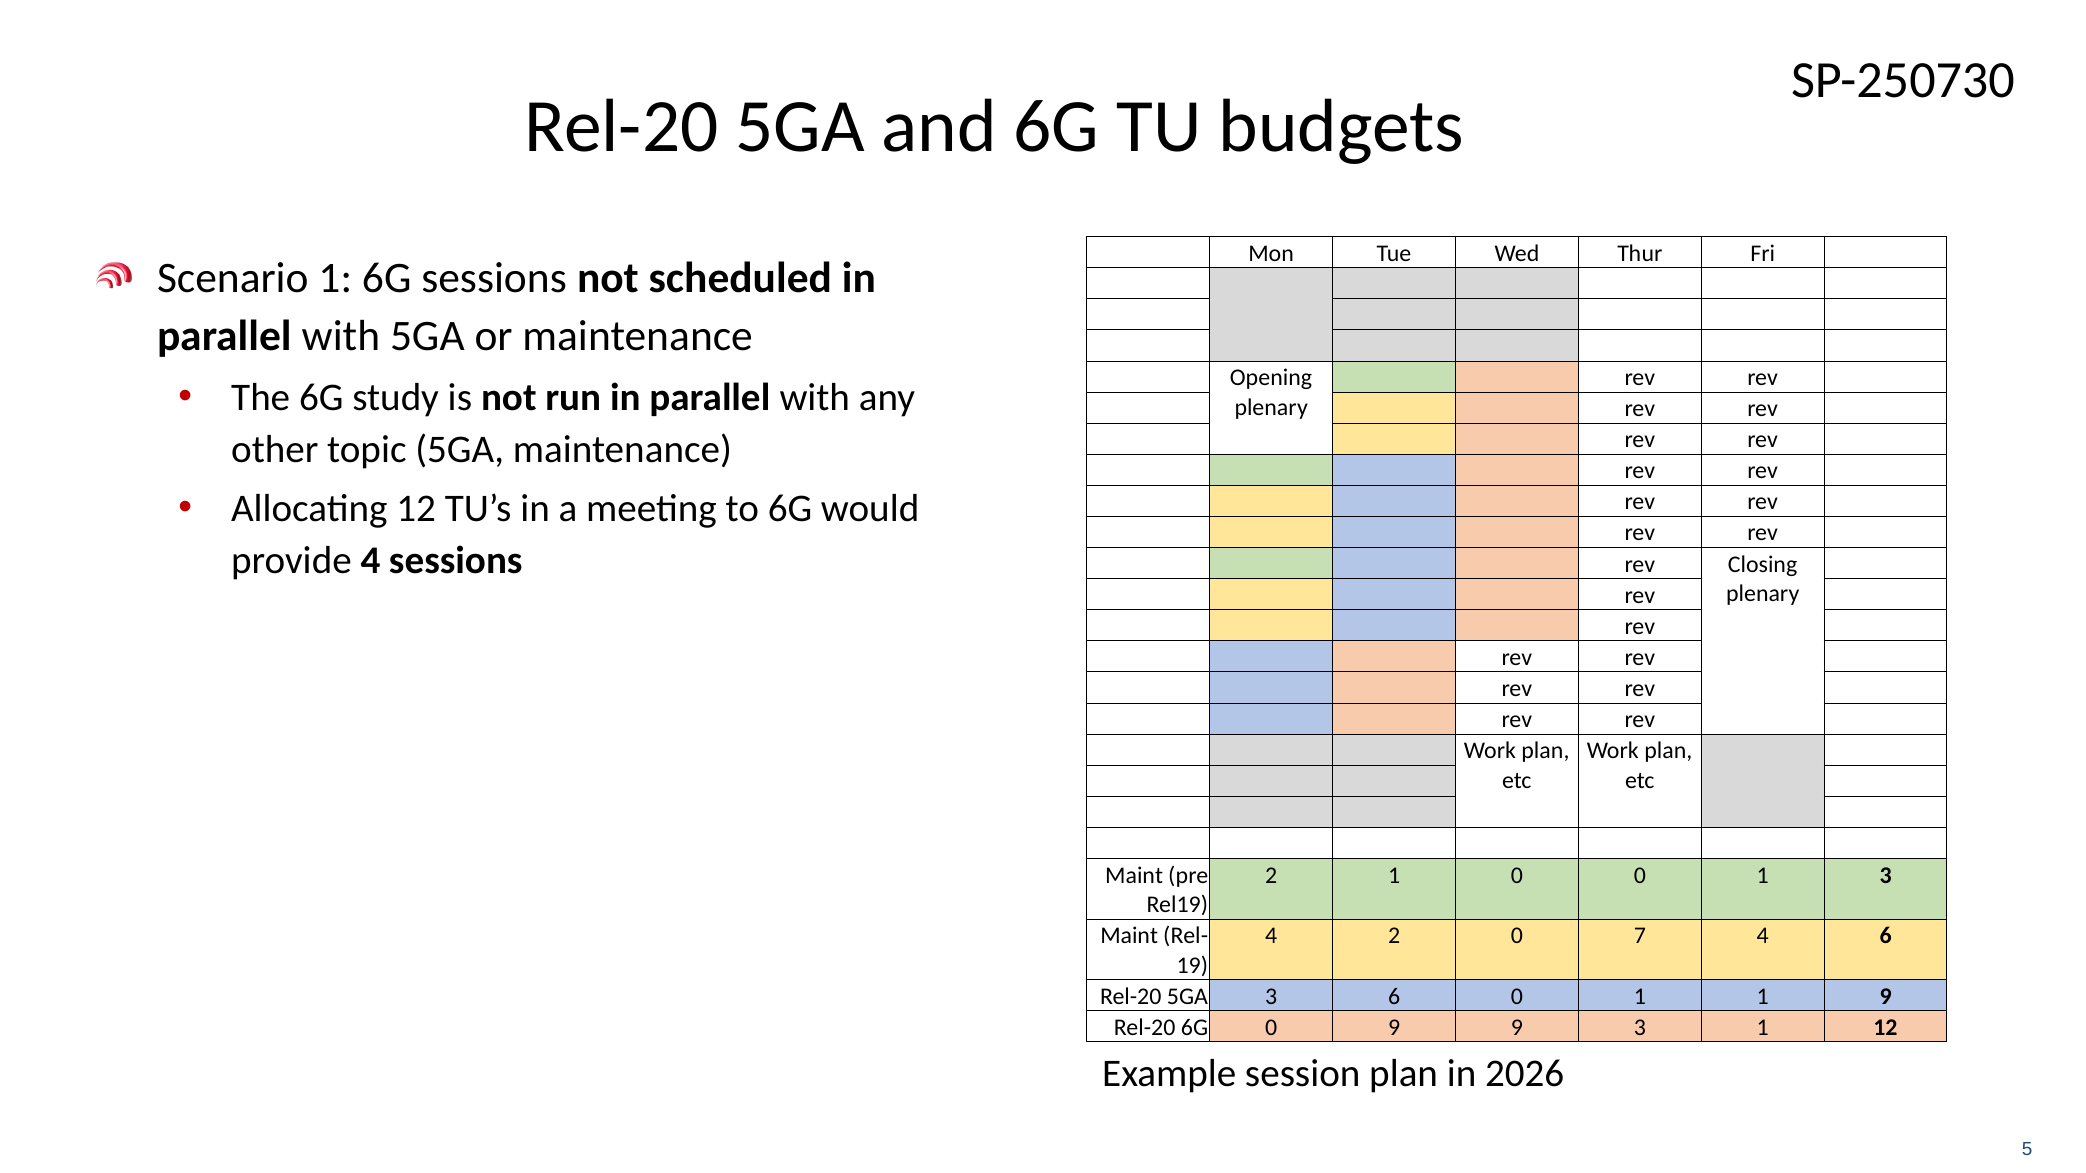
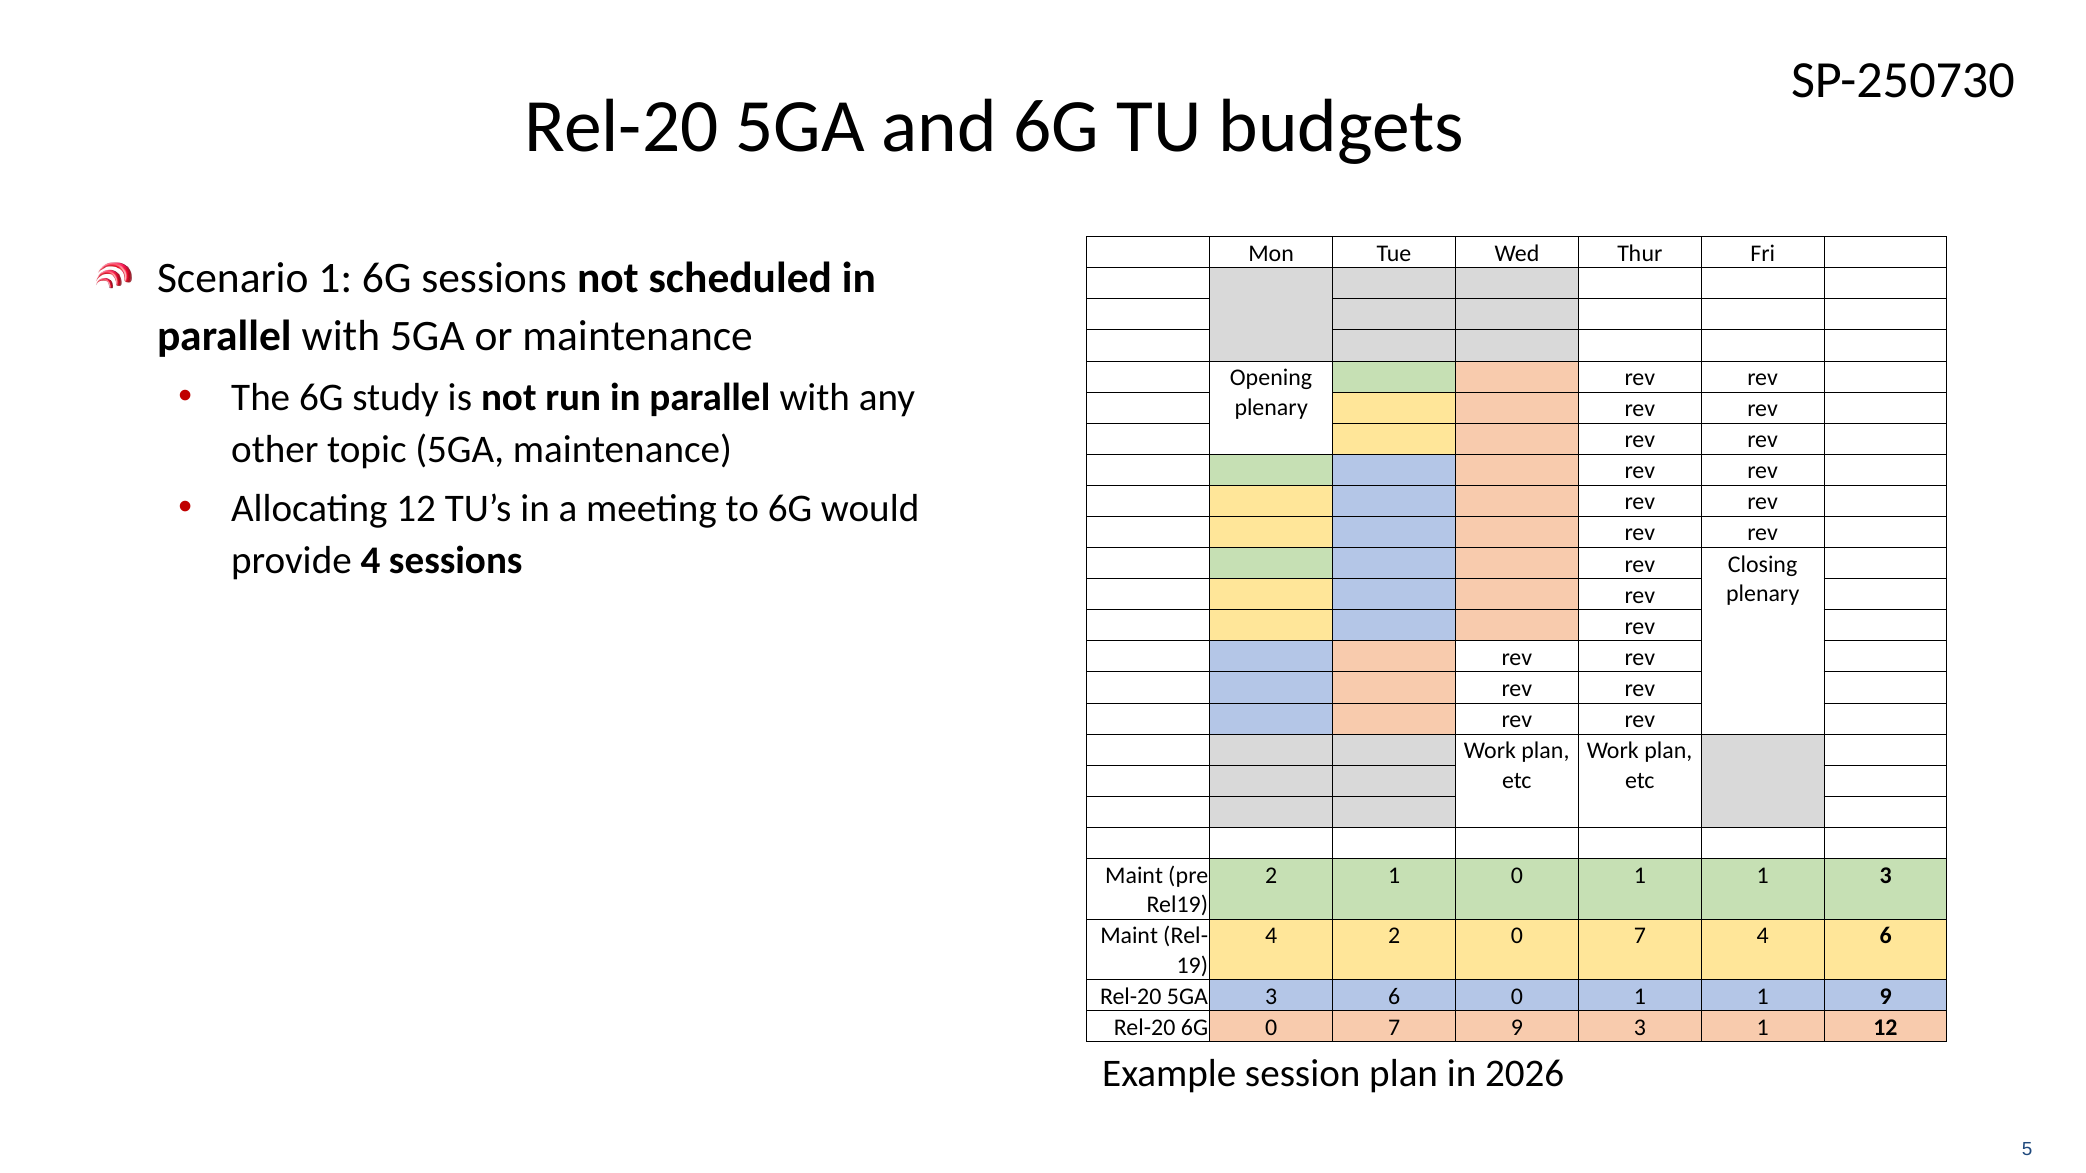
1 0 0: 0 -> 1
6G 0 9: 9 -> 7
